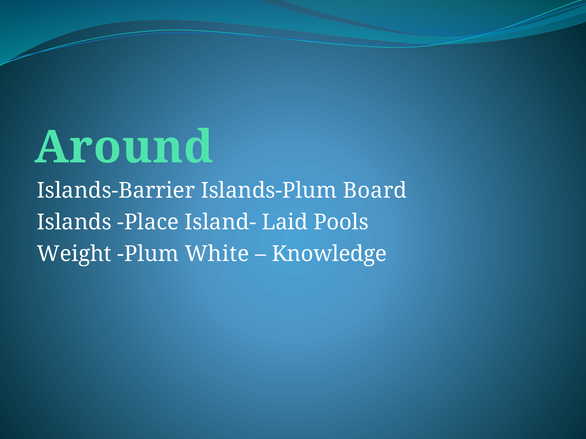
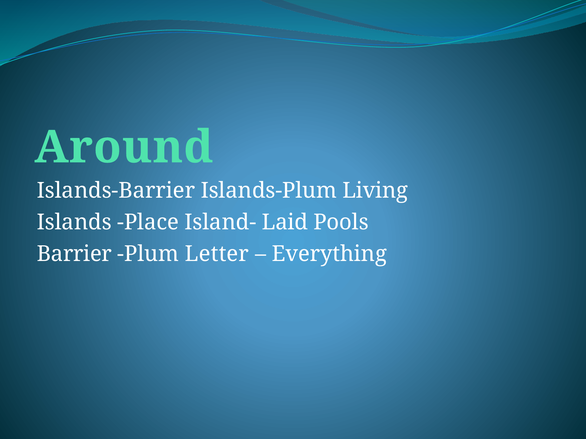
Board: Board -> Living
Weight: Weight -> Barrier
White: White -> Letter
Knowledge: Knowledge -> Everything
